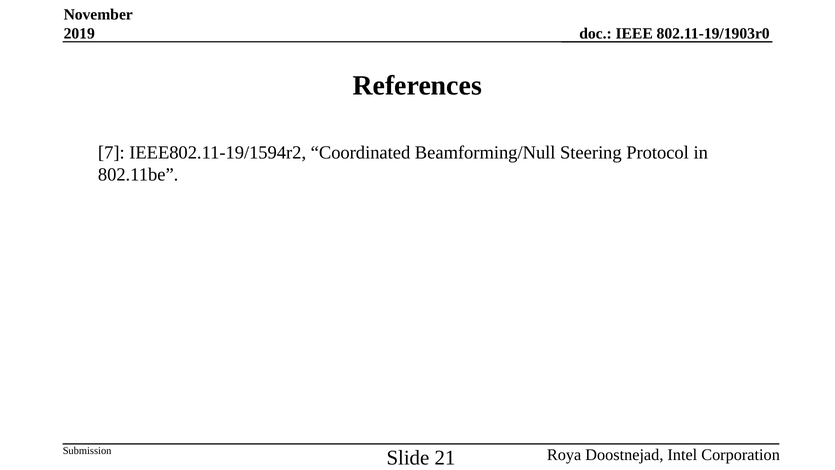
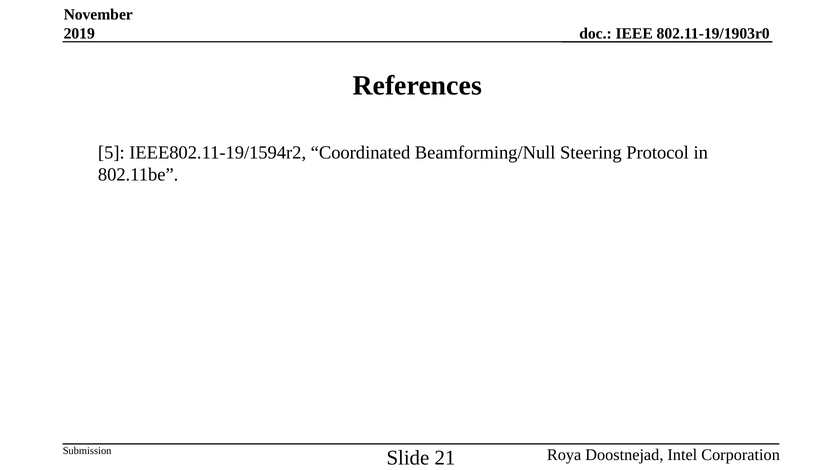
7: 7 -> 5
